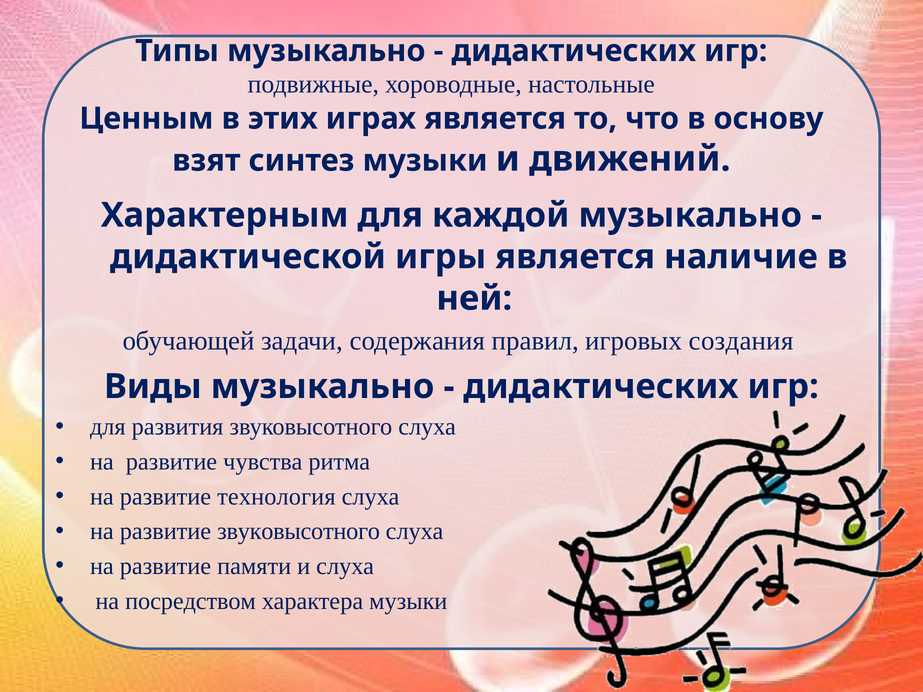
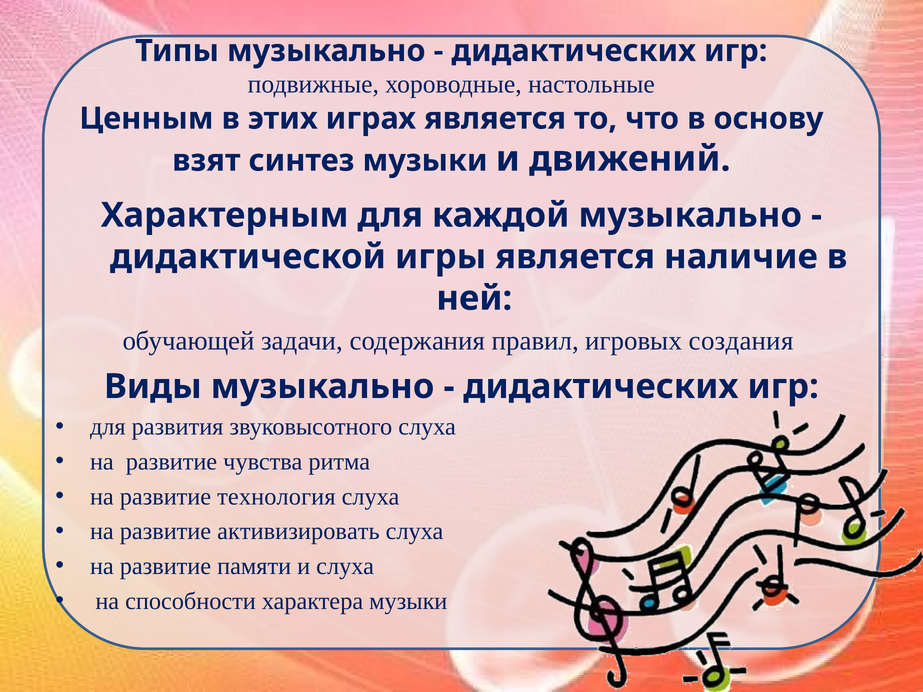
развитие звуковысотного: звуковысотного -> активизировать
посредством: посредством -> способности
